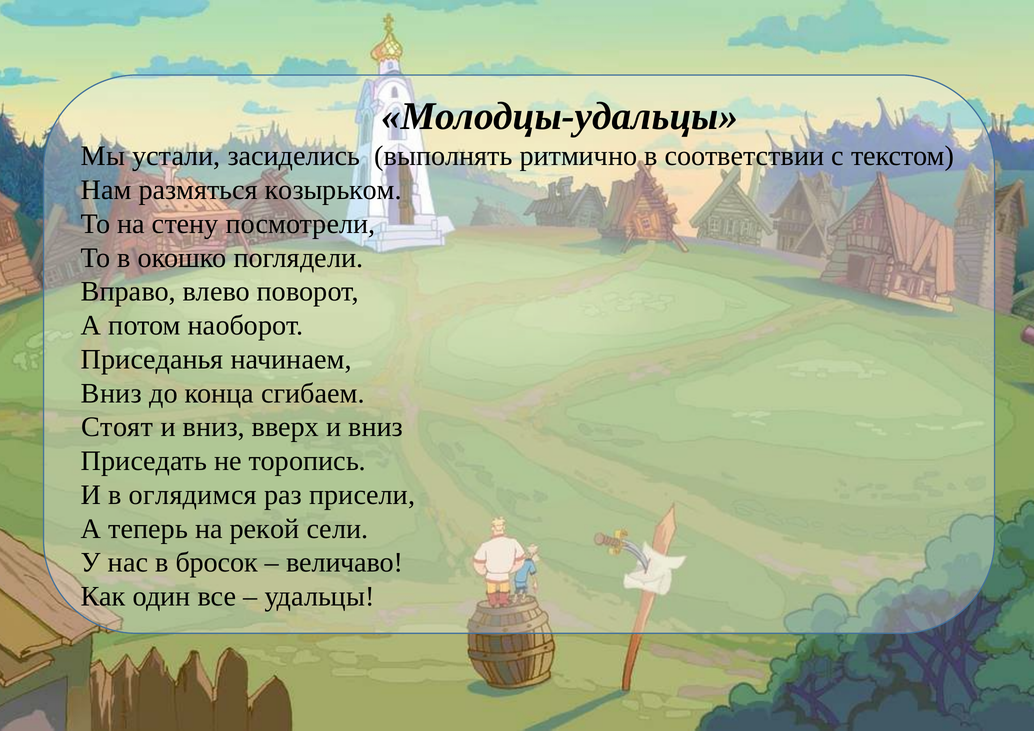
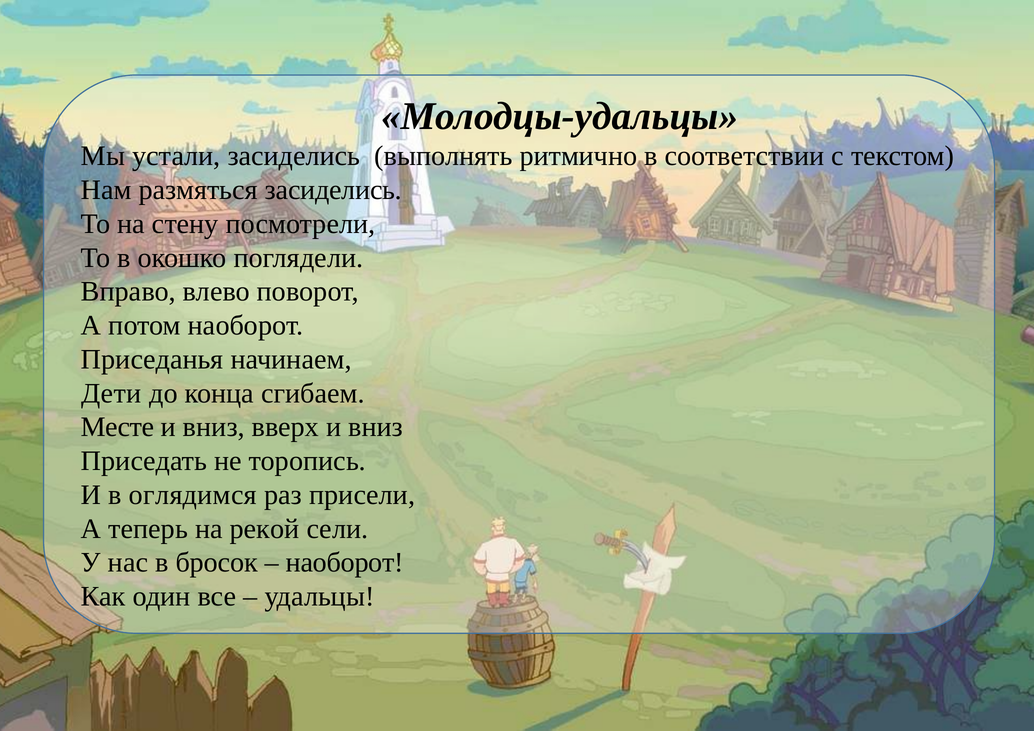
размяться козырьком: козырьком -> засиделись
Вниз at (111, 393): Вниз -> Дети
Стоят: Стоят -> Месте
величаво at (345, 563): величаво -> наоборот
